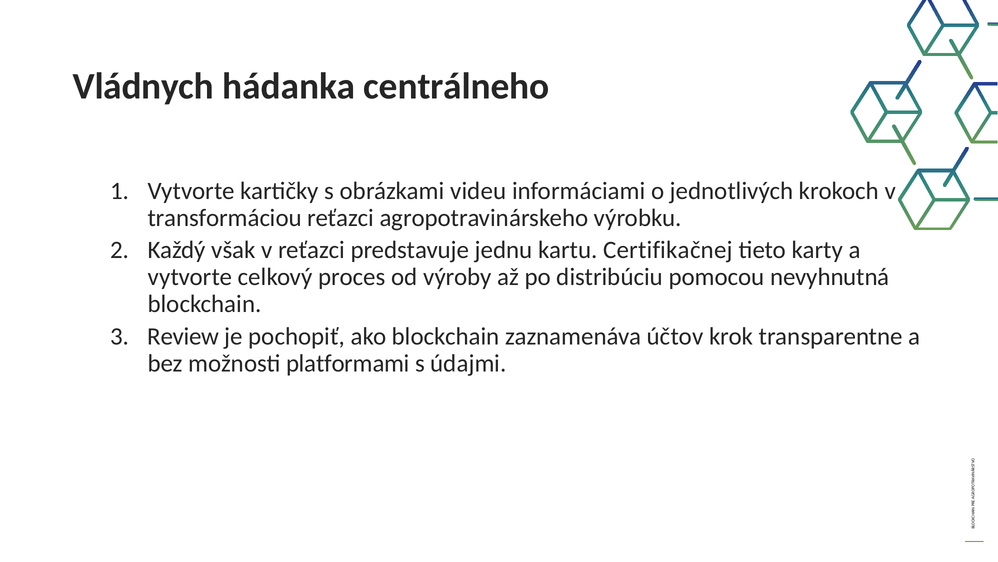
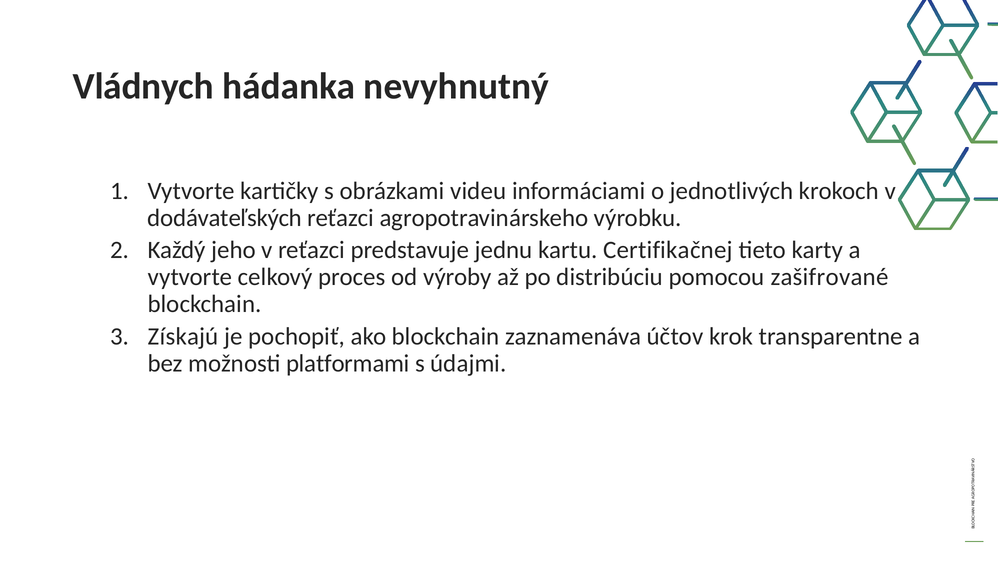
centrálneho: centrálneho -> nevyhnutný
transformáciou: transformáciou -> dodávateľských
však: však -> jeho
nevyhnutná: nevyhnutná -> zašifrované
Review: Review -> Získajú
